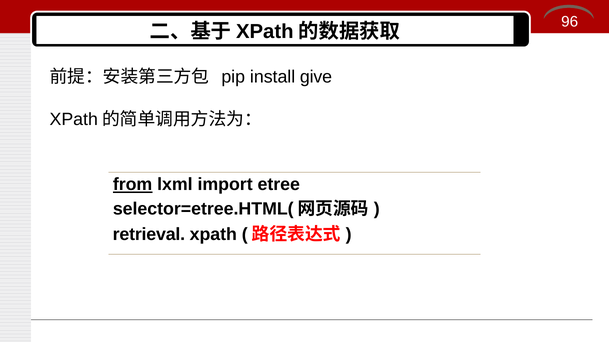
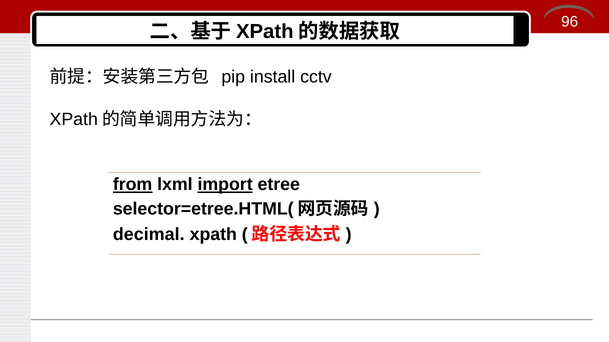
give: give -> cctv
import underline: none -> present
retrieval: retrieval -> decimal
